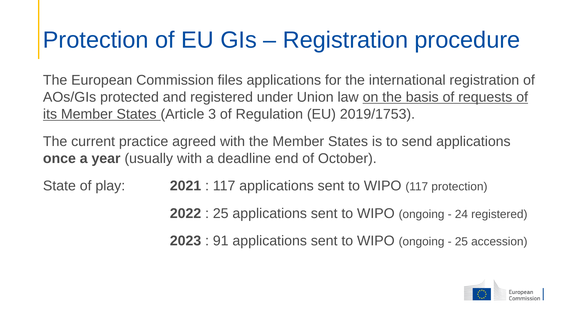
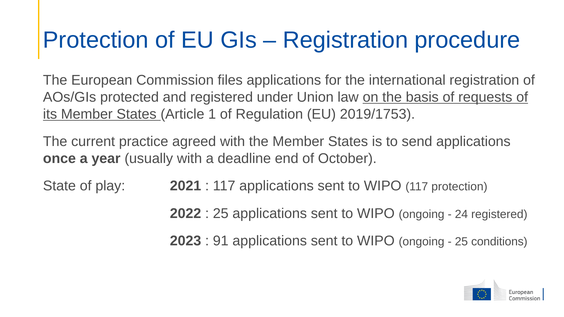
3: 3 -> 1
accession: accession -> conditions
